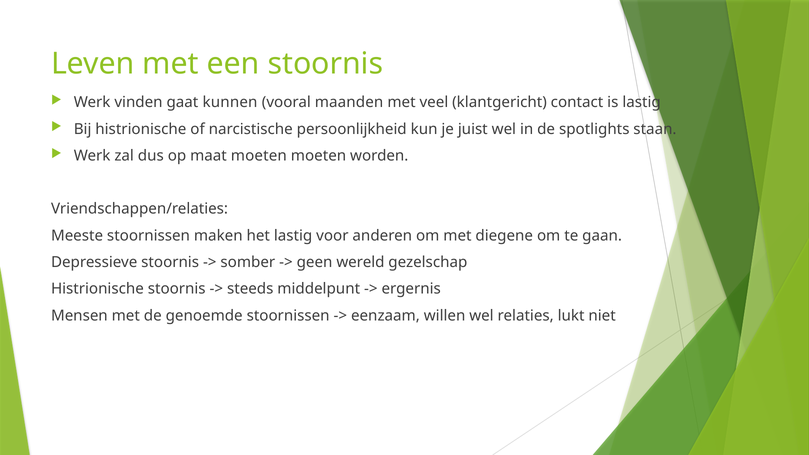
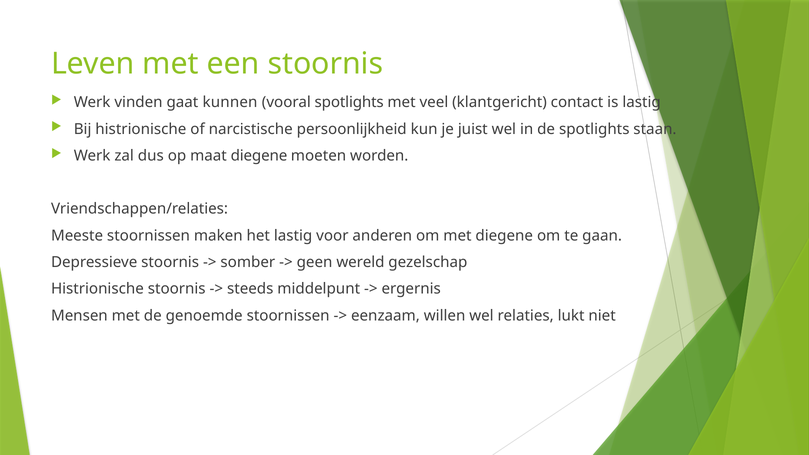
vooral maanden: maanden -> spotlights
maat moeten: moeten -> diegene
